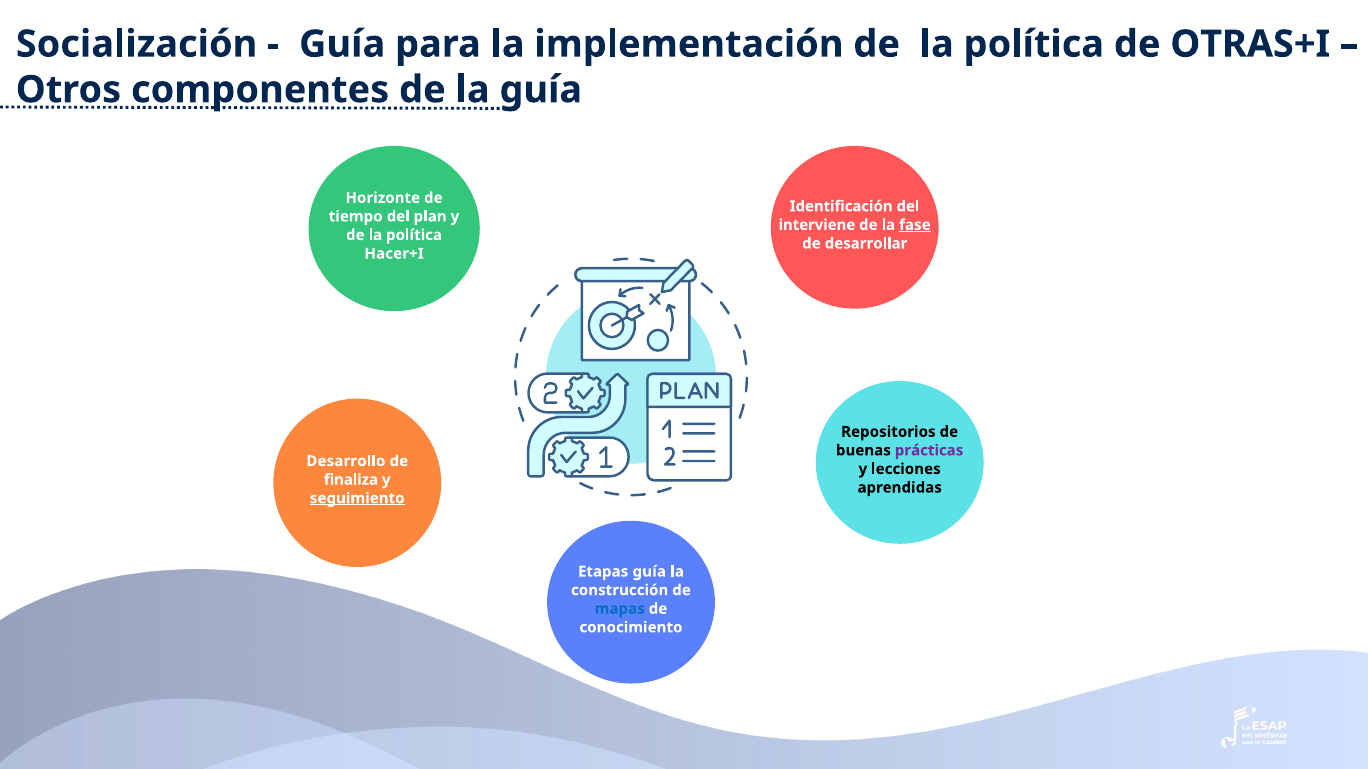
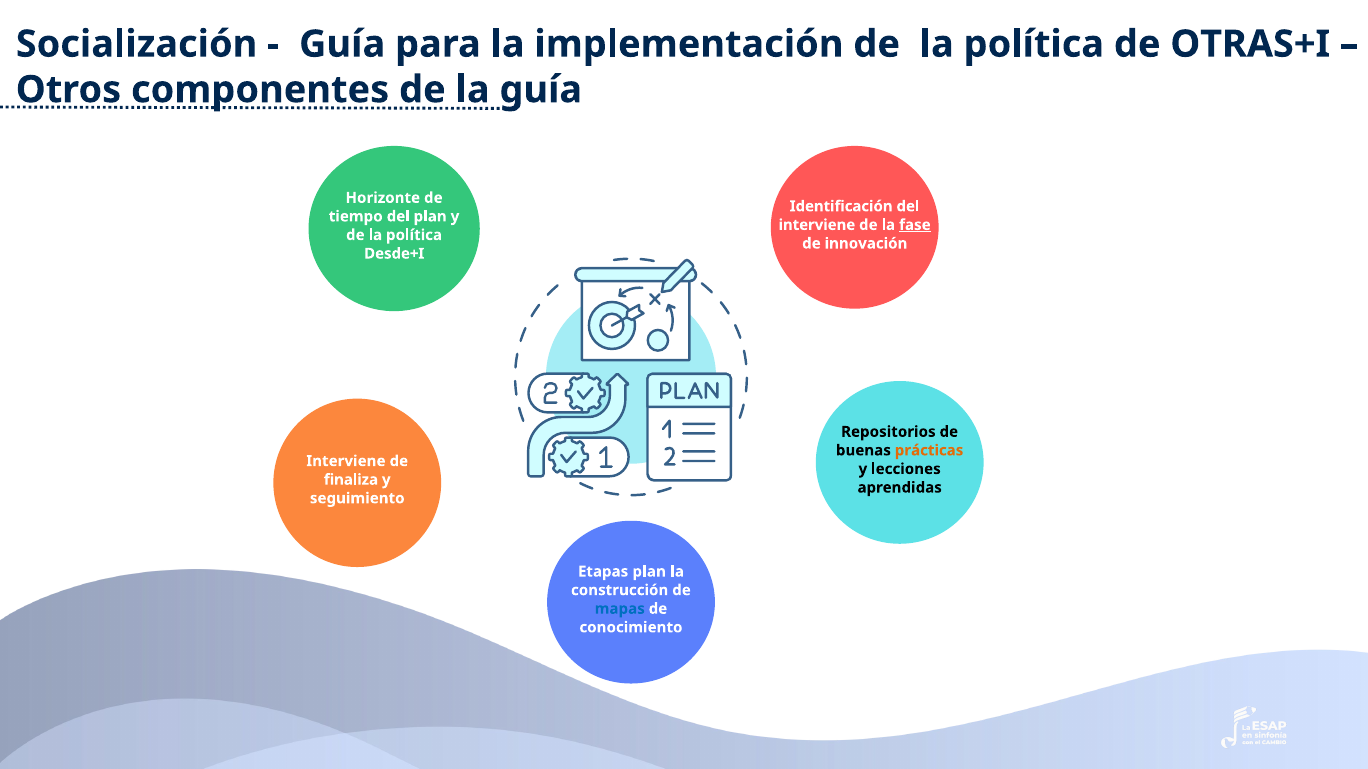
desarrollar: desarrollar -> innovación
Hacer+I: Hacer+I -> Desde+I
prácticas colour: purple -> orange
Desarrollo at (346, 461): Desarrollo -> Interviene
seguimiento underline: present -> none
Etapas guía: guía -> plan
